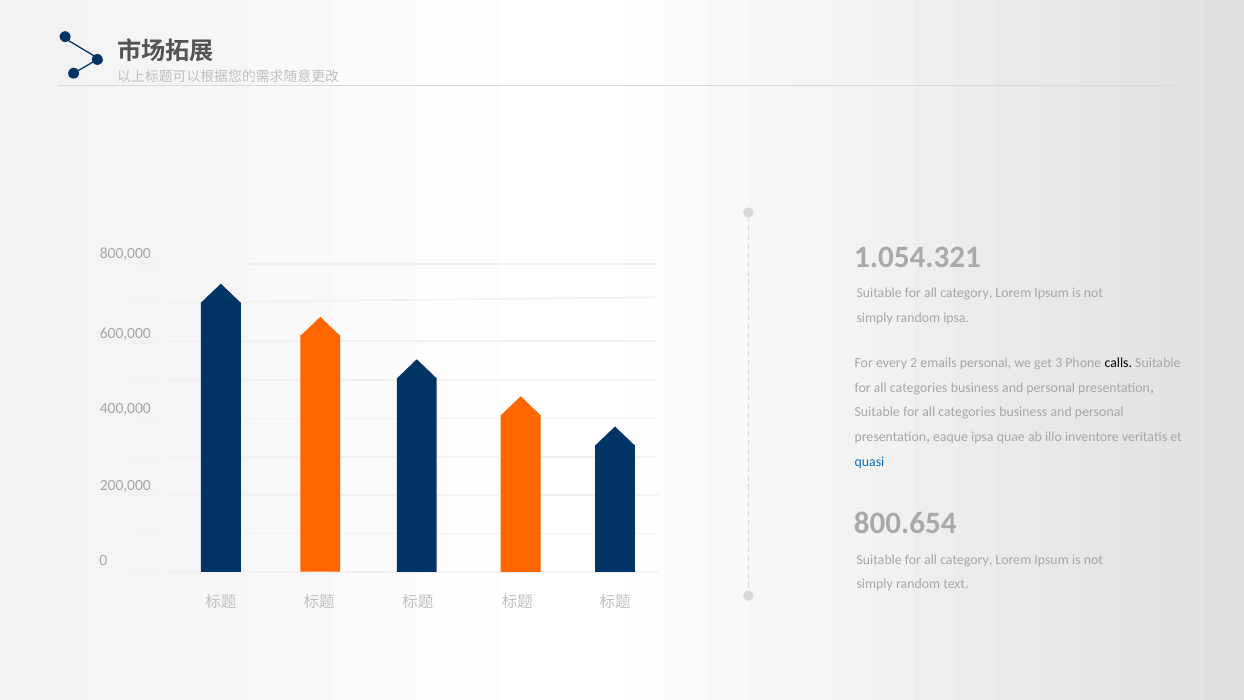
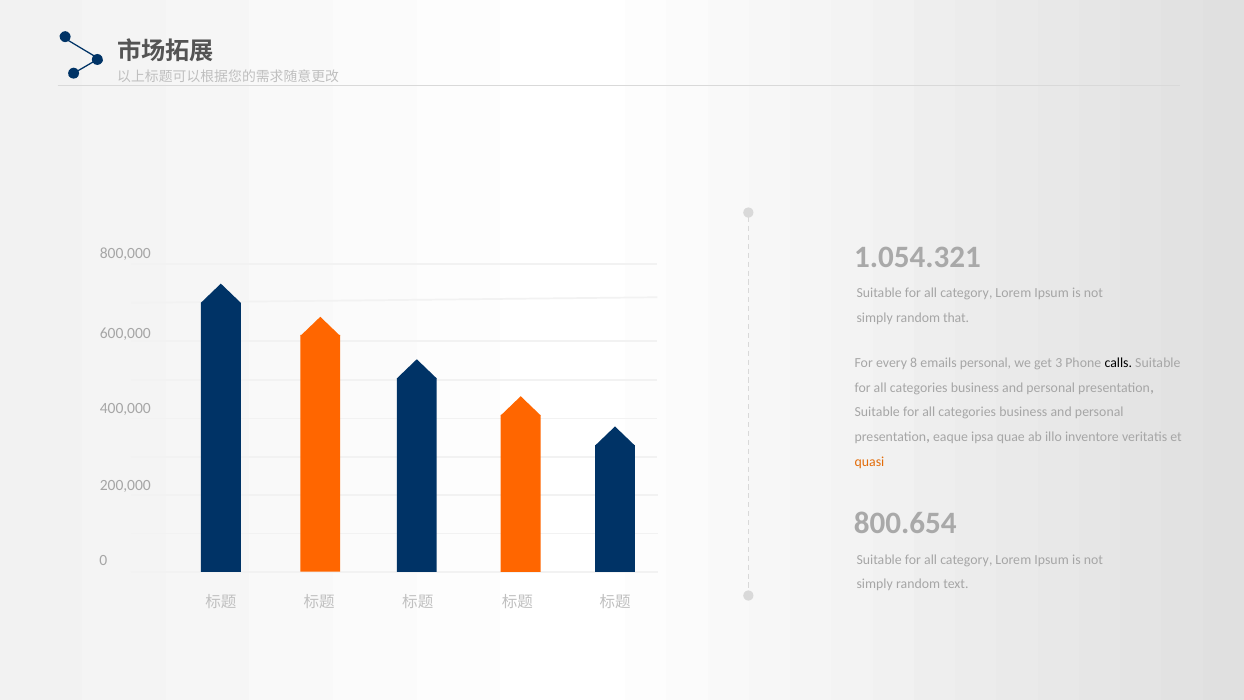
random ipsa: ipsa -> that
2: 2 -> 8
quasi colour: blue -> orange
